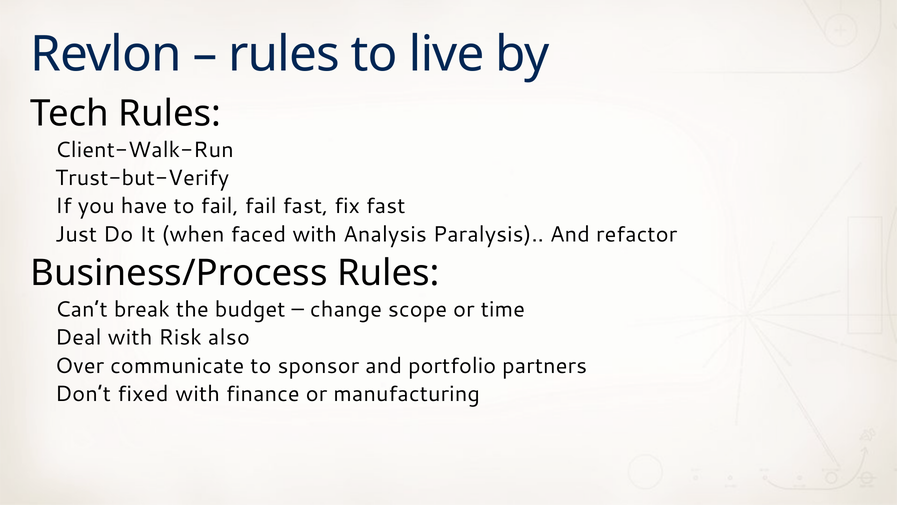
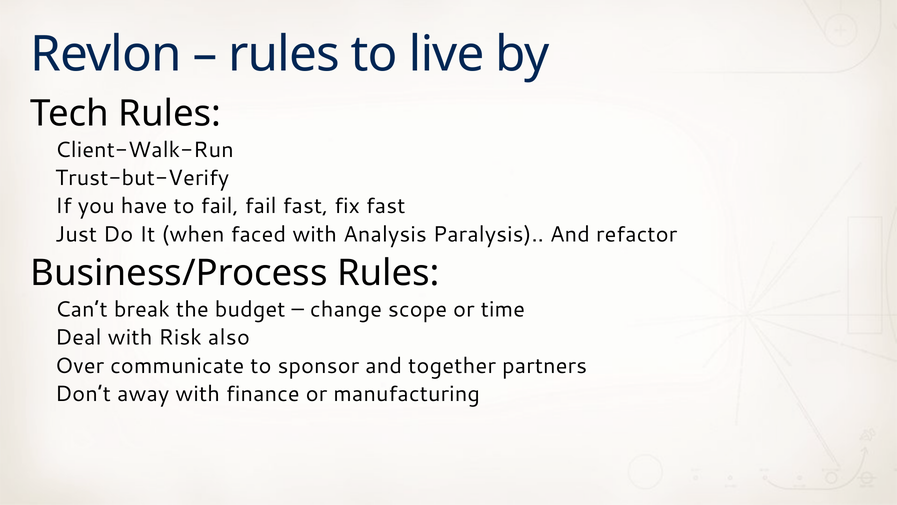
portfolio: portfolio -> together
fixed: fixed -> away
